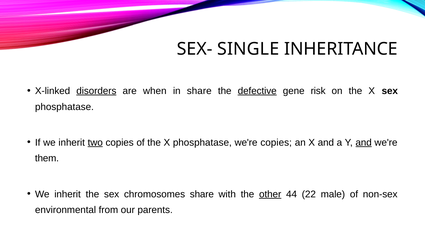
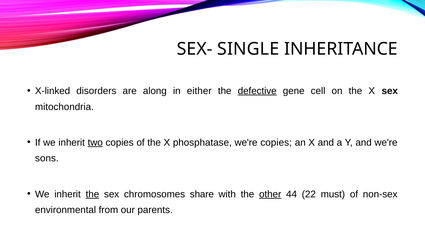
disorders underline: present -> none
when: when -> along
in share: share -> either
risk: risk -> cell
phosphatase at (64, 107): phosphatase -> mitochondria
and at (364, 143) underline: present -> none
them: them -> sons
the at (92, 194) underline: none -> present
male: male -> must
